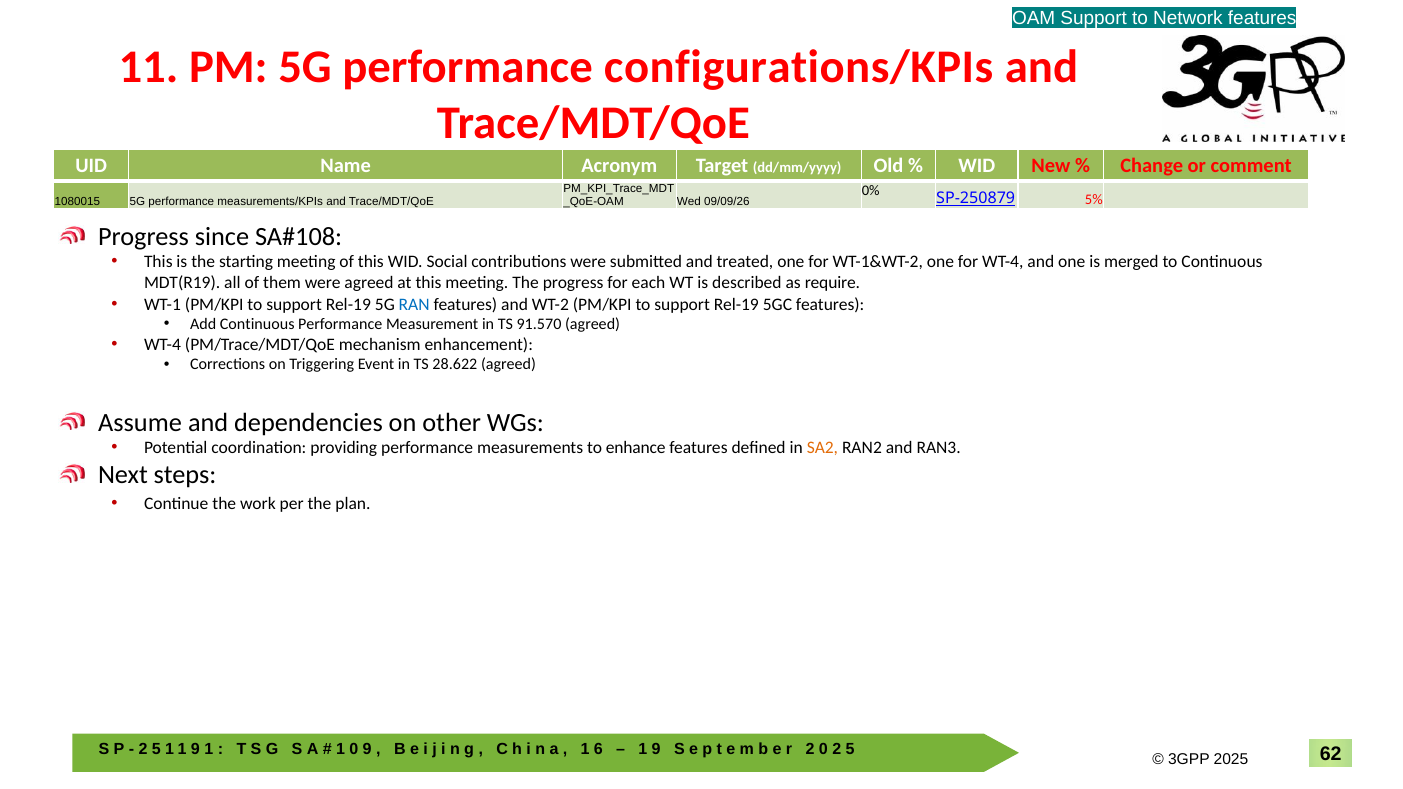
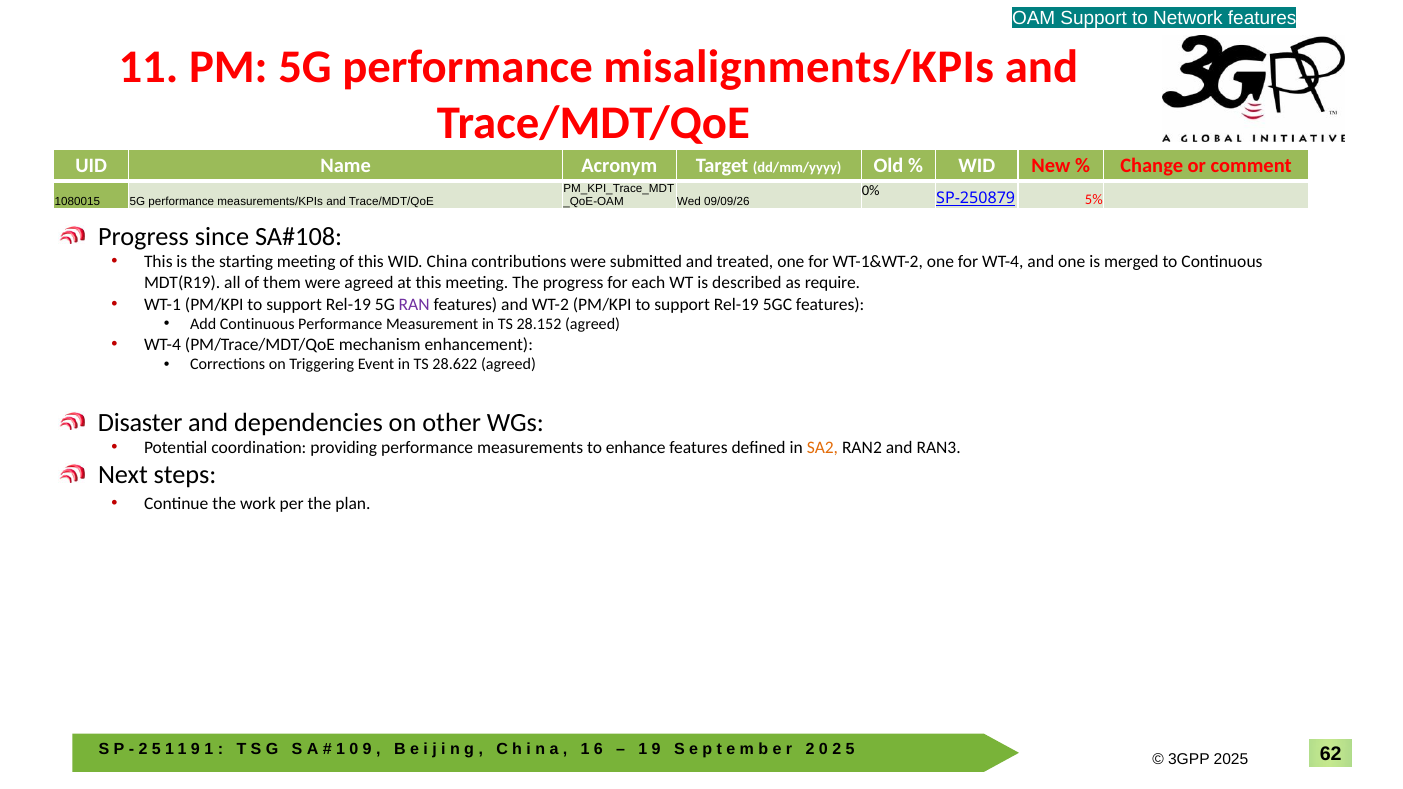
configurations/KPIs: configurations/KPIs -> misalignments/KPIs
Social: Social -> China
RAN colour: blue -> purple
91.570: 91.570 -> 28.152
Assume: Assume -> Disaster
